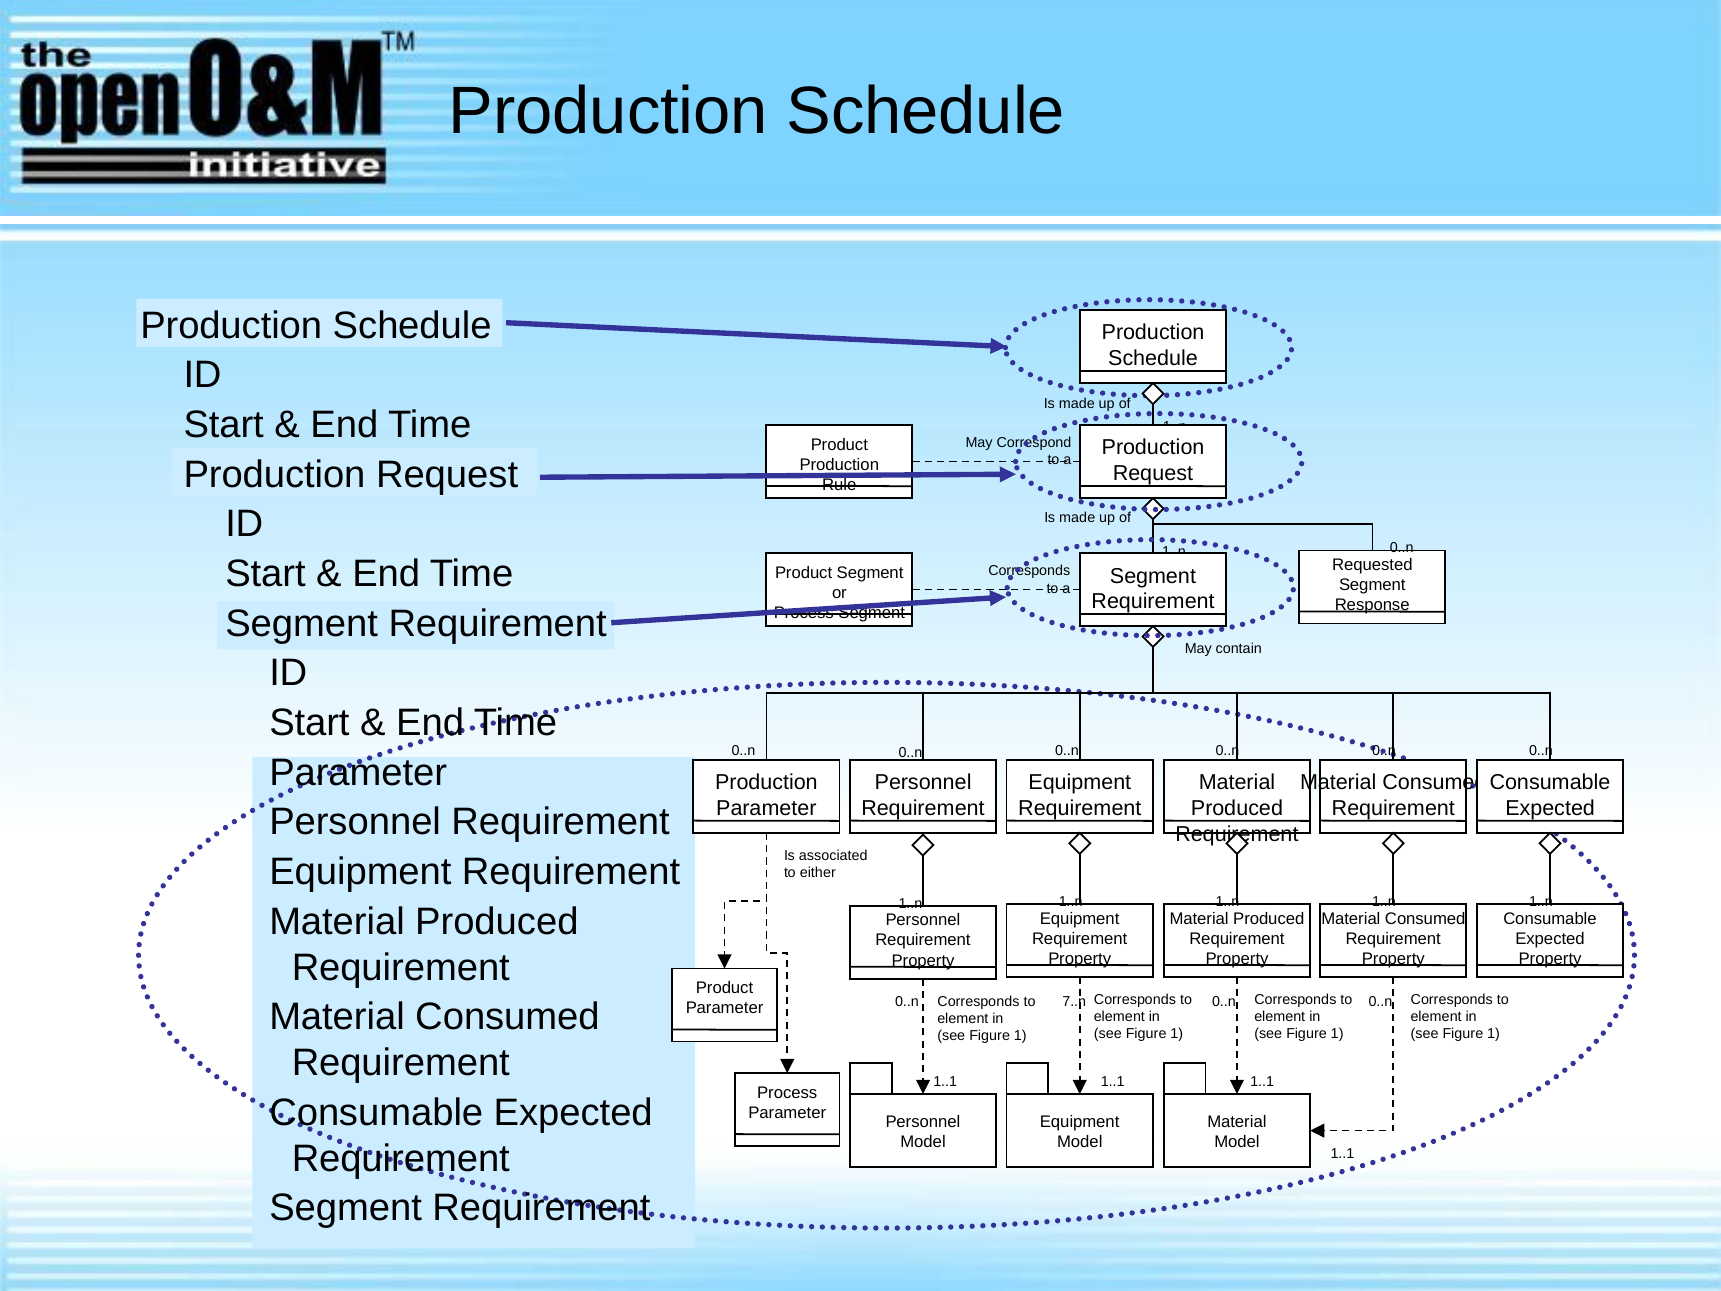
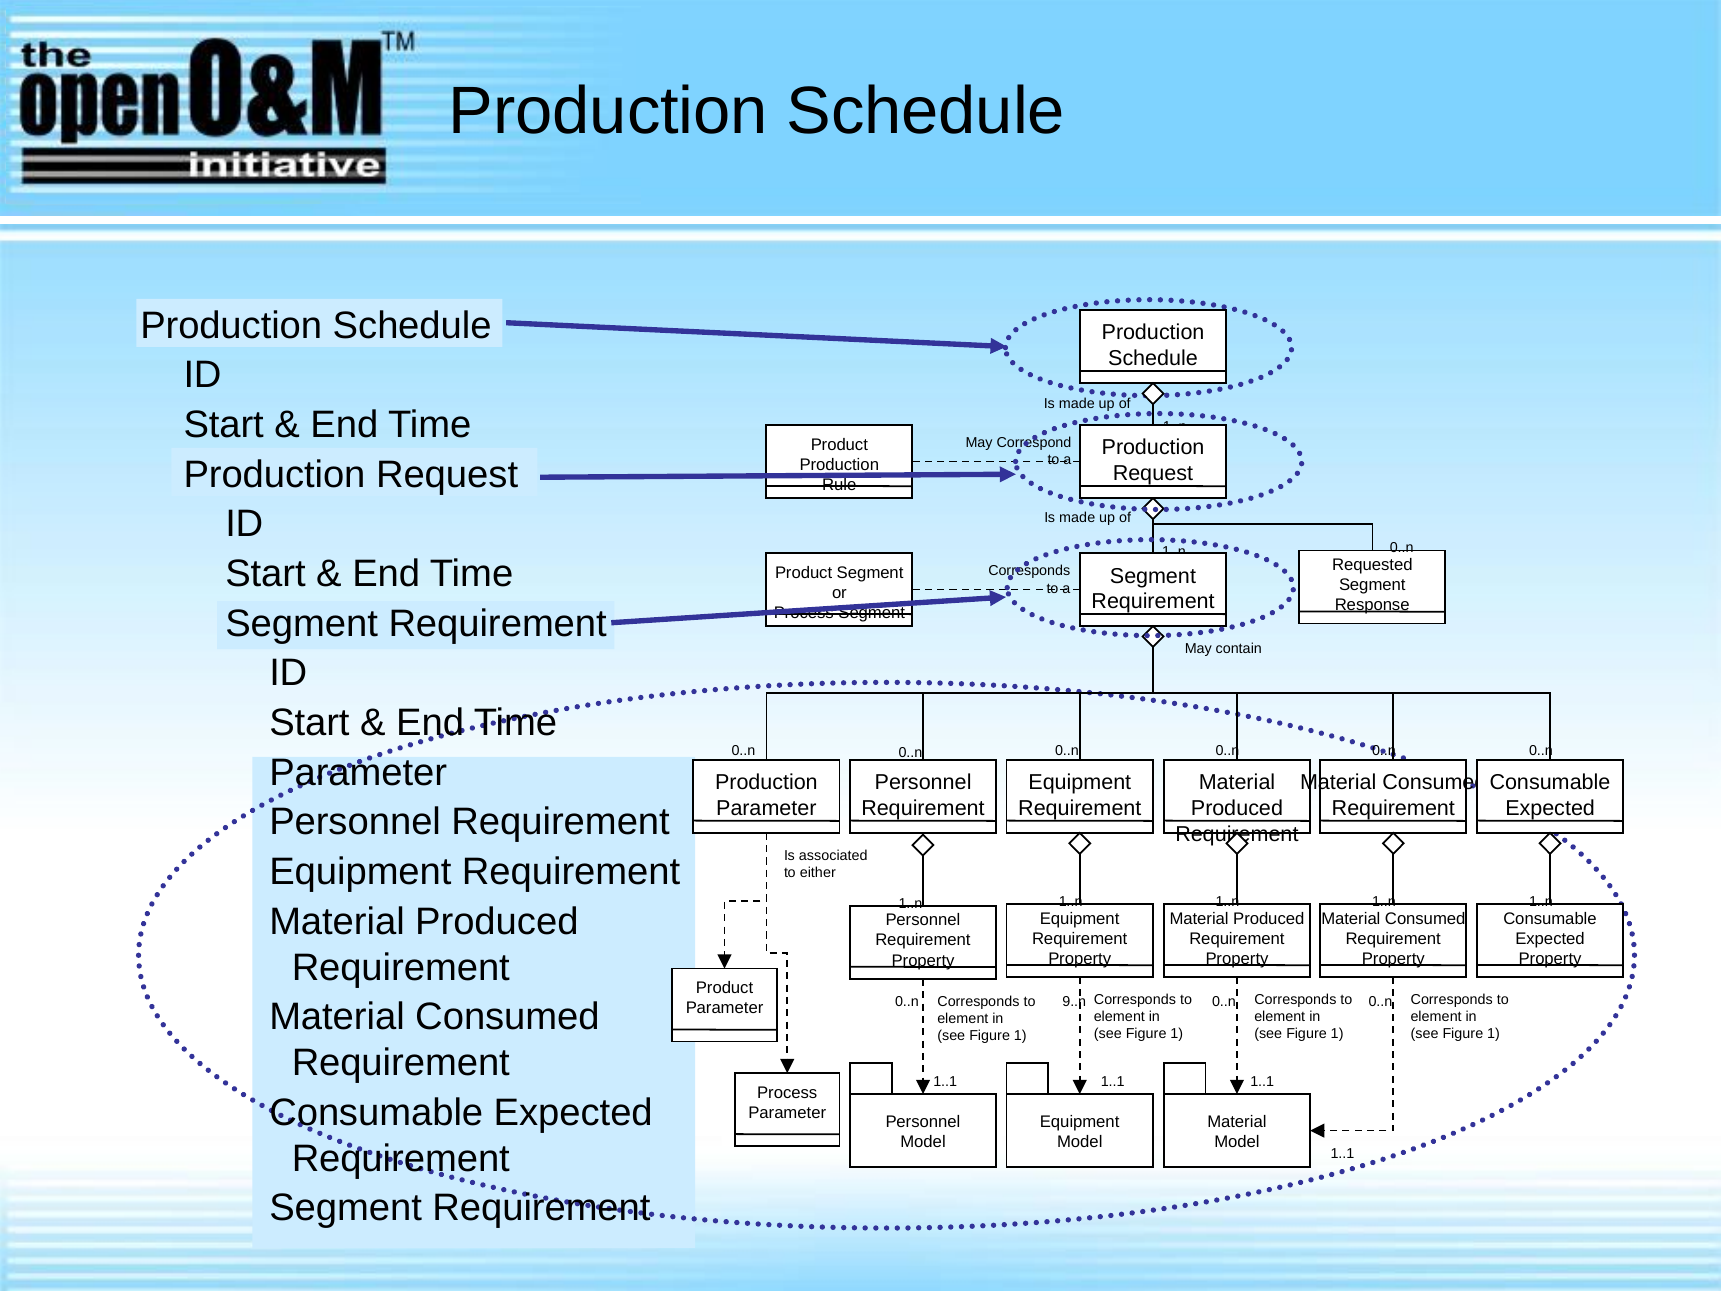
7..n: 7..n -> 9..n
